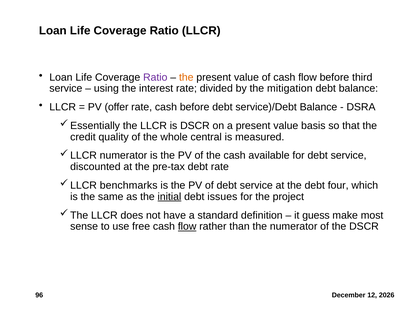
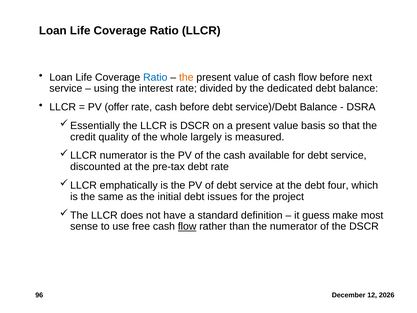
Ratio at (155, 77) colour: purple -> blue
third: third -> next
mitigation: mitigation -> dedicated
central: central -> largely
benchmarks: benchmarks -> emphatically
initial underline: present -> none
